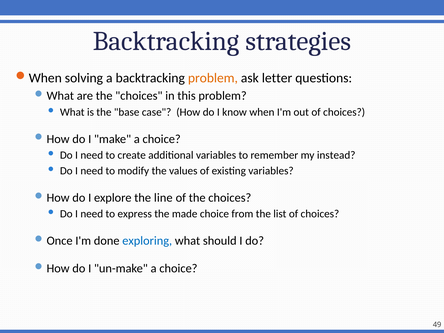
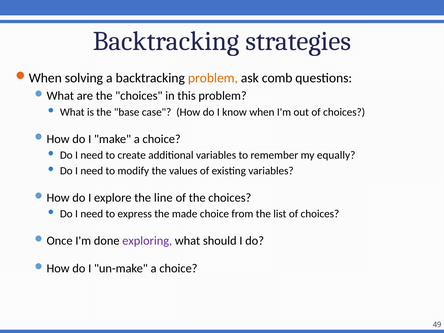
letter: letter -> comb
instead: instead -> equally
exploring colour: blue -> purple
